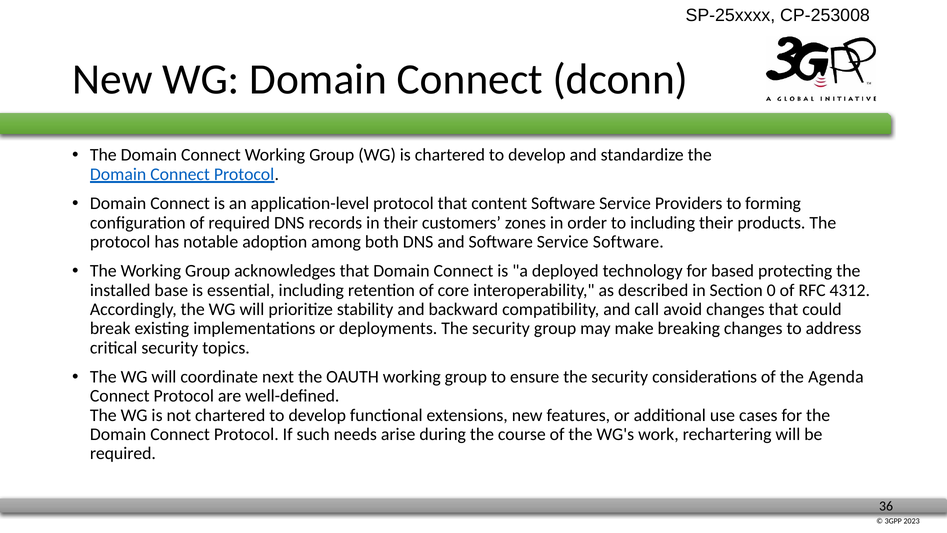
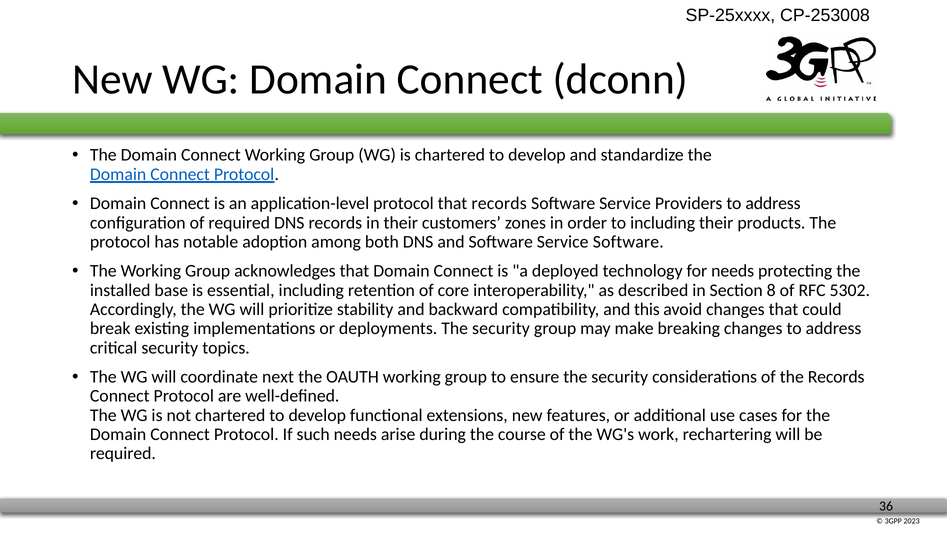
that content: content -> records
Providers to forming: forming -> address
for based: based -> needs
0: 0 -> 8
4312: 4312 -> 5302
call: call -> this
the Agenda: Agenda -> Records
